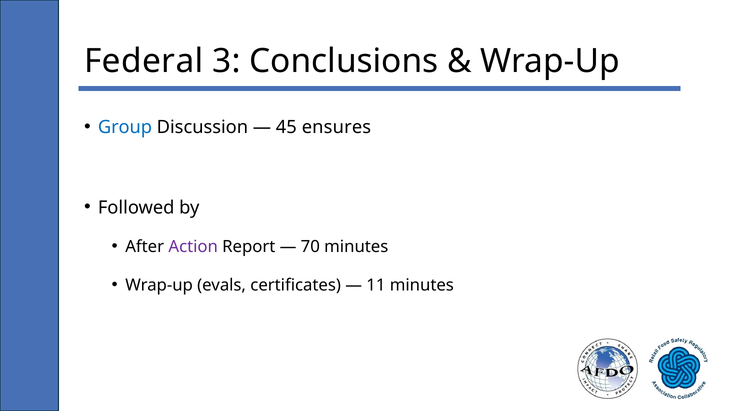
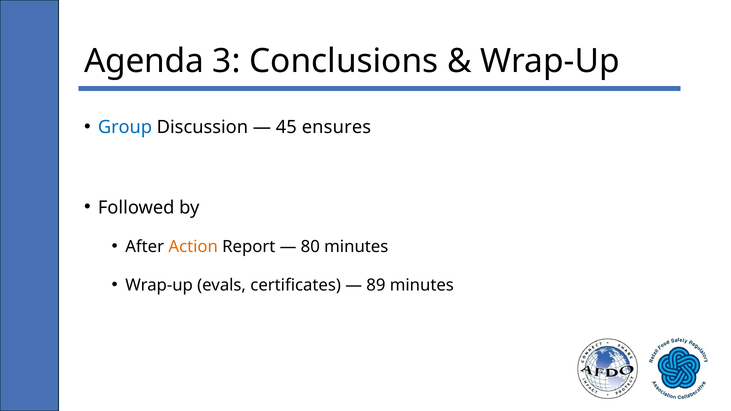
Federal: Federal -> Agenda
Action colour: purple -> orange
70: 70 -> 80
11: 11 -> 89
